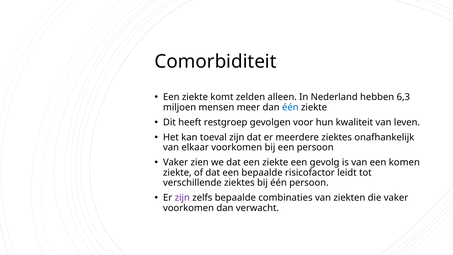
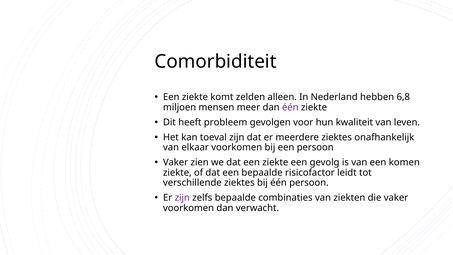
6,3: 6,3 -> 6,8
één at (290, 107) colour: blue -> purple
restgroep: restgroep -> probleem
